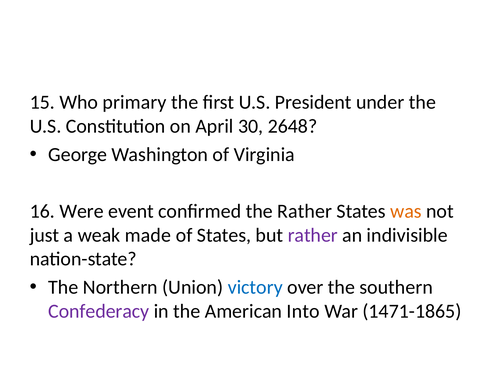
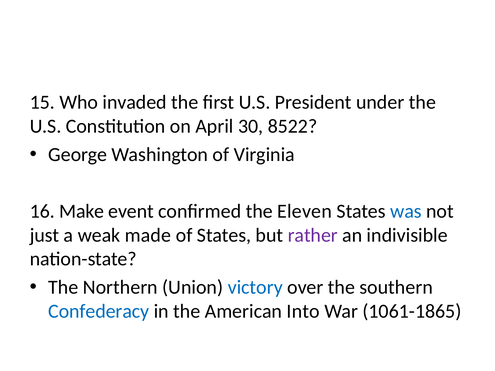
primary: primary -> invaded
2648: 2648 -> 8522
Were: Were -> Make
the Rather: Rather -> Eleven
was colour: orange -> blue
Confederacy colour: purple -> blue
1471-1865: 1471-1865 -> 1061-1865
